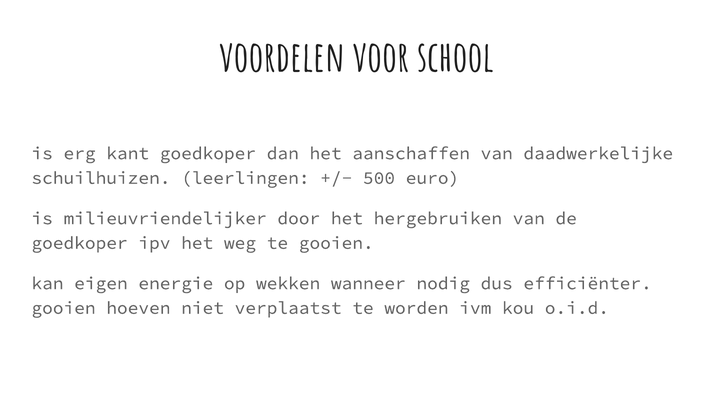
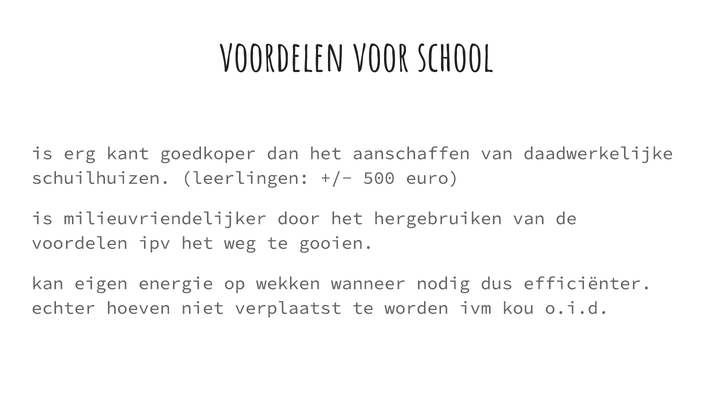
goedkoper at (80, 243): goedkoper -> voordelen
gooien at (64, 308): gooien -> echter
